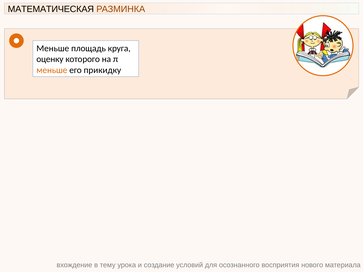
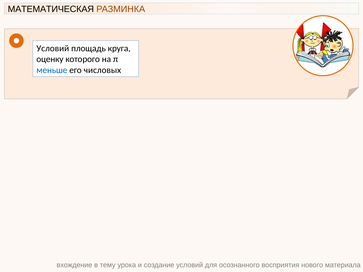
Меньше at (53, 48): Меньше -> Условий
меньше at (52, 70) colour: orange -> blue
прикидку: прикидку -> числовых
